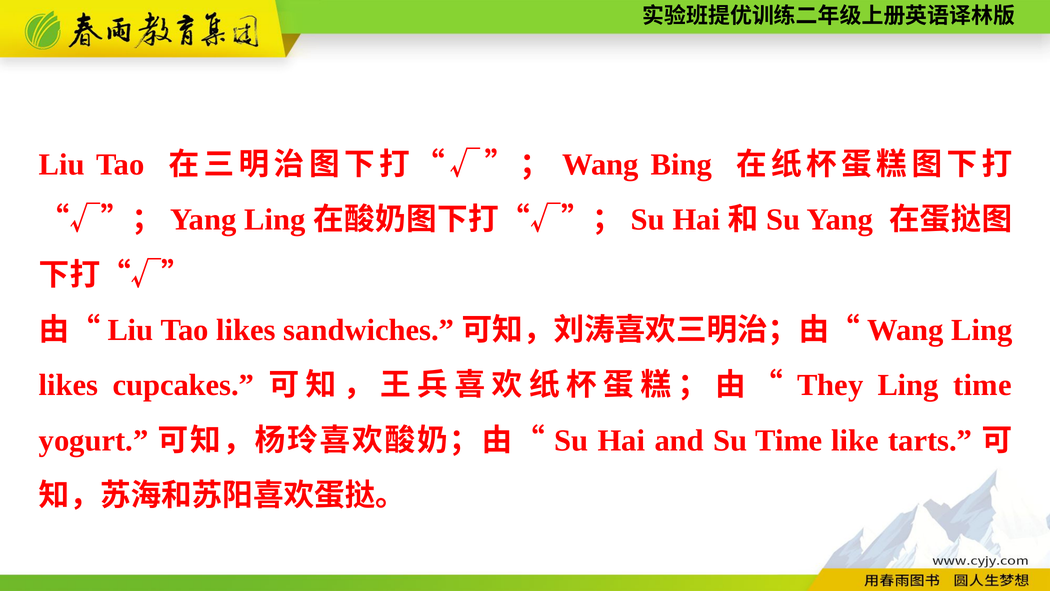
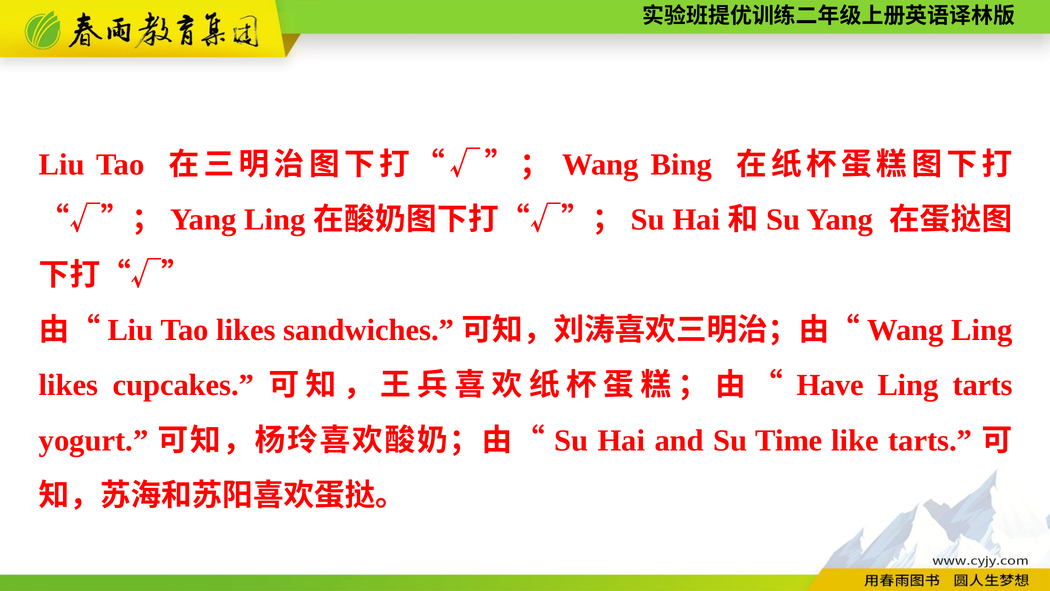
They: They -> Have
Ling time: time -> tarts
